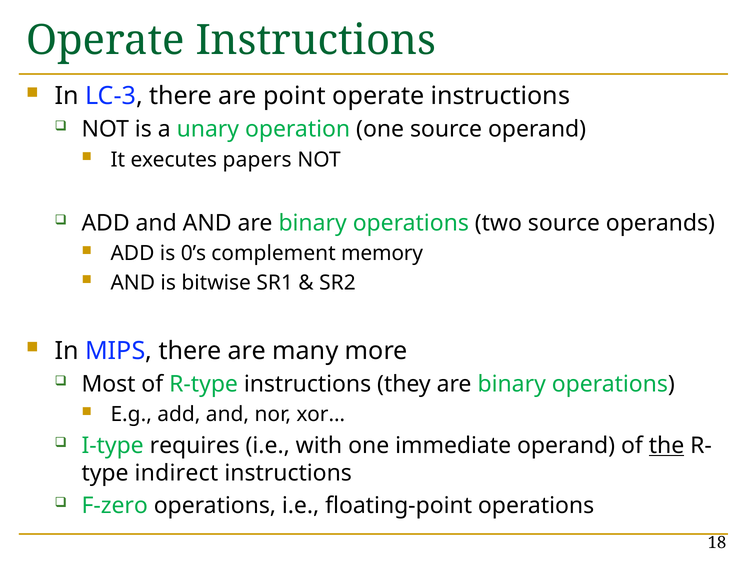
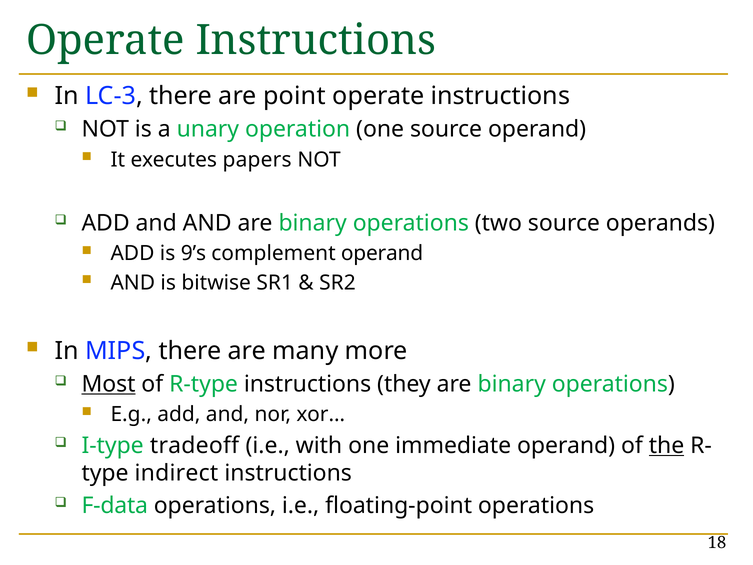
0’s: 0’s -> 9’s
complement memory: memory -> operand
Most underline: none -> present
requires: requires -> tradeoff
F-zero: F-zero -> F-data
